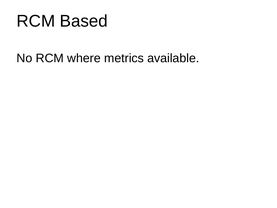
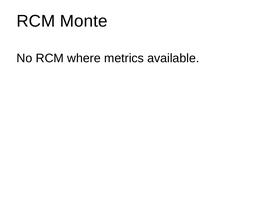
Based: Based -> Monte
